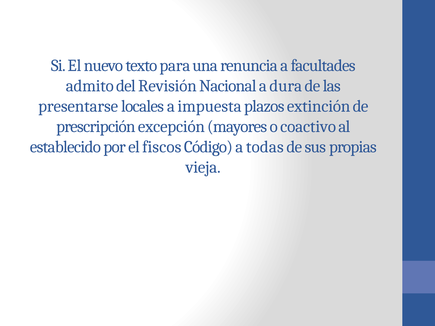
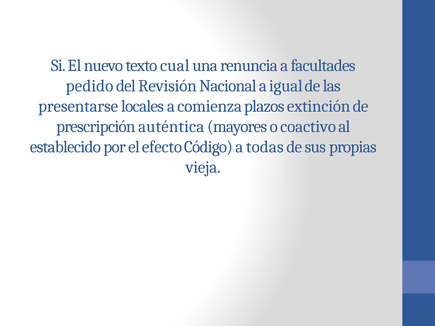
para: para -> cual
admito: admito -> pedido
dura: dura -> igual
impuesta: impuesta -> comienza
excepción: excepción -> auténtica
fiscos: fiscos -> efecto
